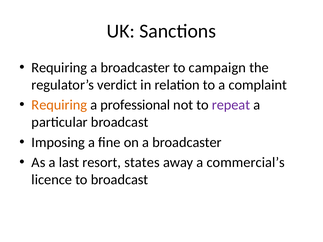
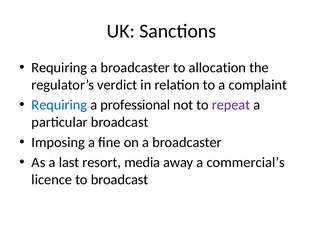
campaign: campaign -> allocation
Requiring at (59, 105) colour: orange -> blue
states: states -> media
